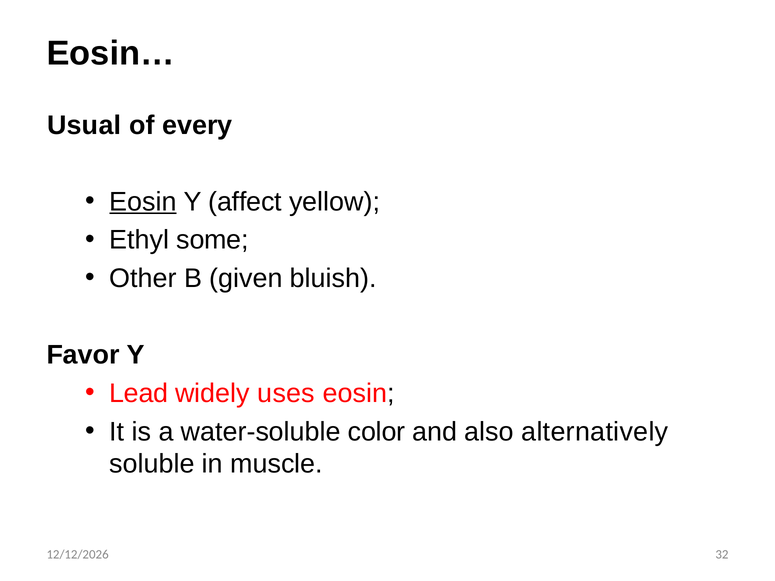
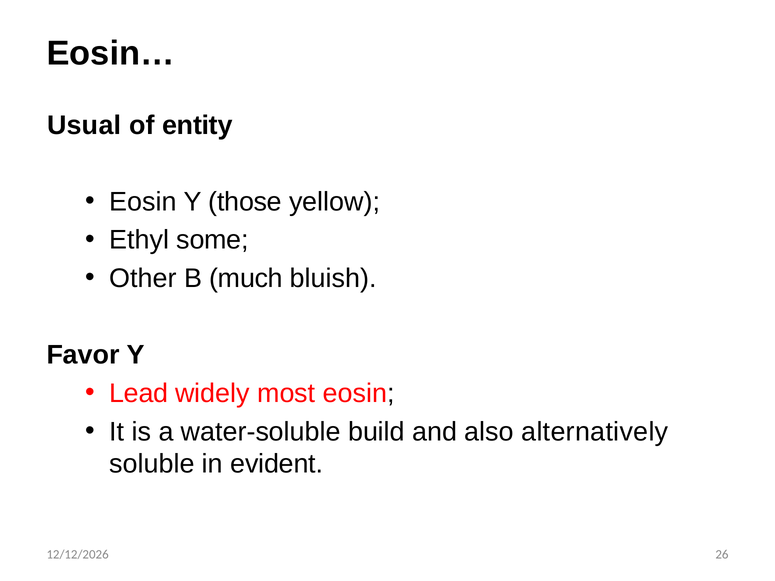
every: every -> entity
Eosin at (143, 202) underline: present -> none
affect: affect -> those
given: given -> much
uses: uses -> most
color: color -> build
muscle: muscle -> evident
32: 32 -> 26
